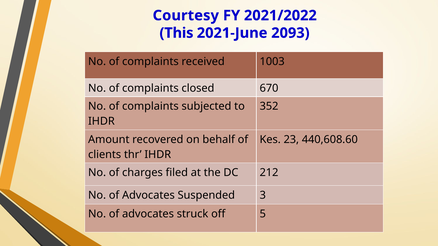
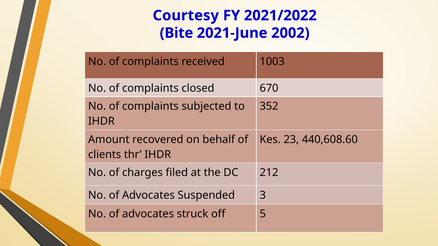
This: This -> Bite
2093: 2093 -> 2002
